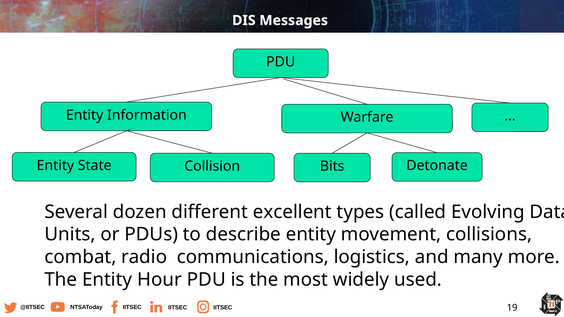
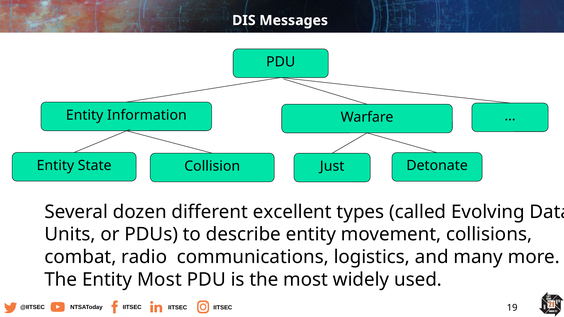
Bits: Bits -> Just
Entity Hour: Hour -> Most
